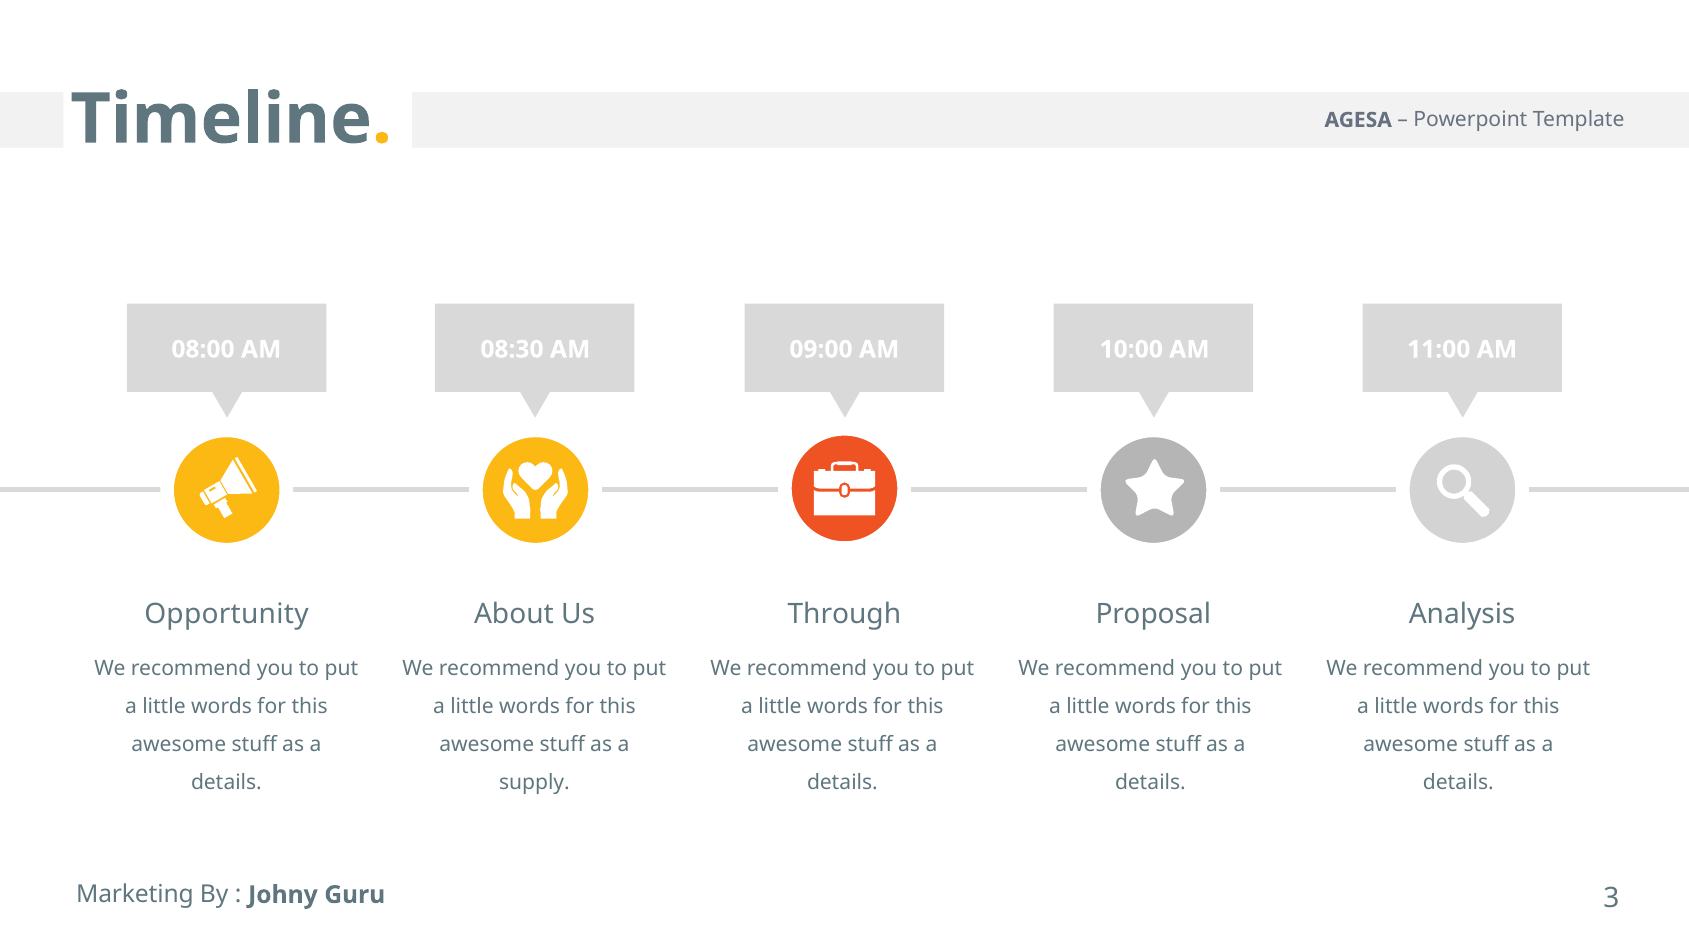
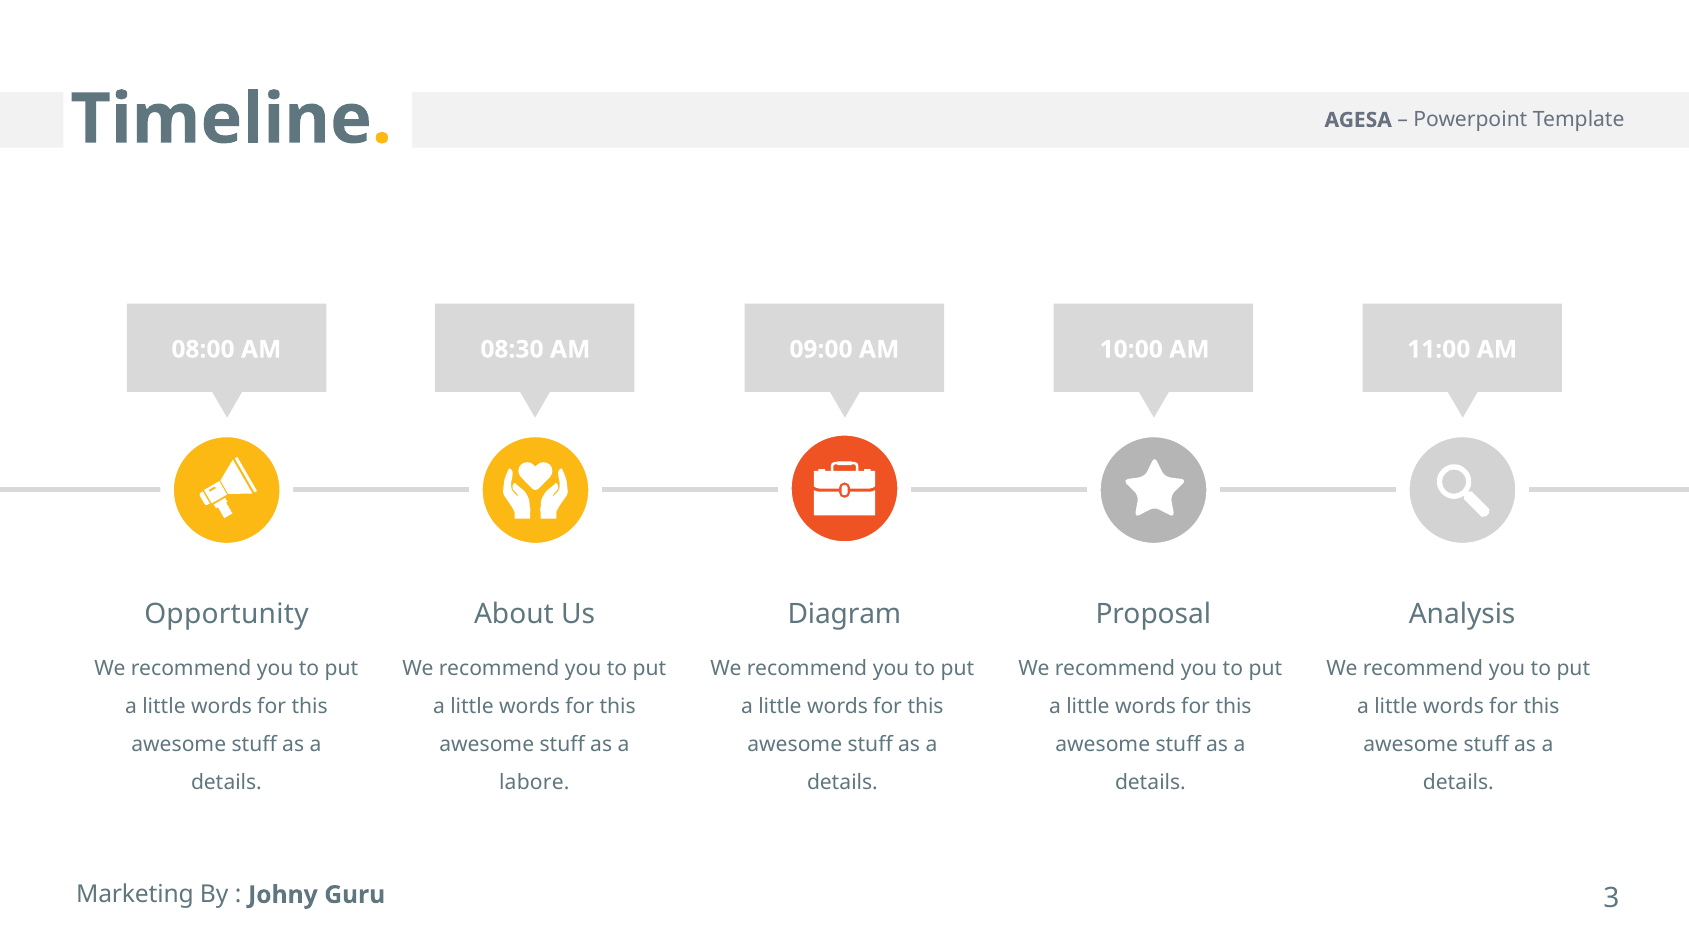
Through: Through -> Diagram
supply: supply -> labore
